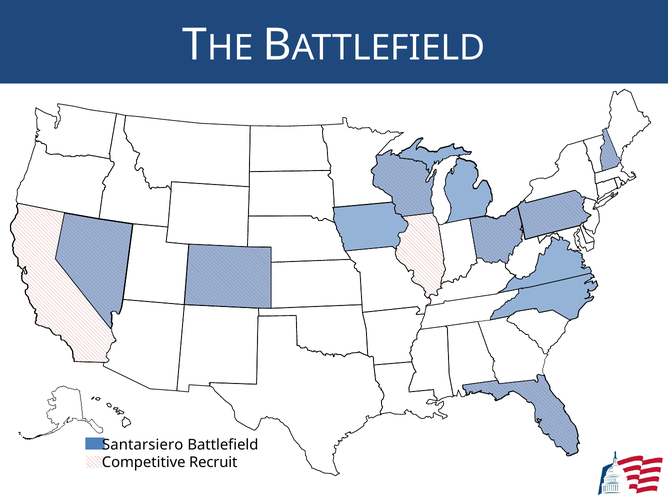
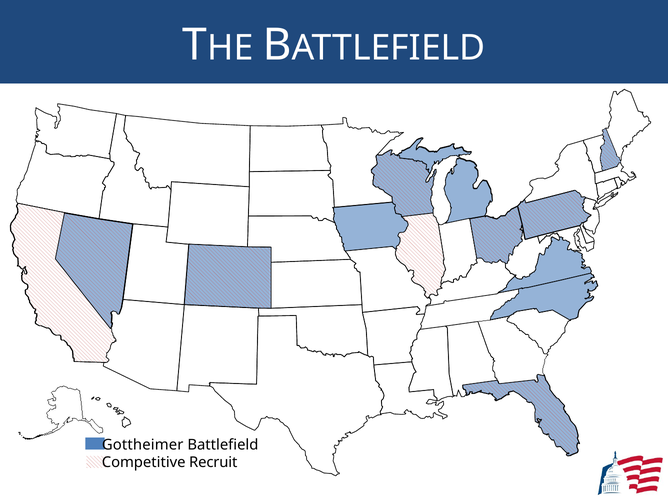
Santarsiero: Santarsiero -> Gottheimer
